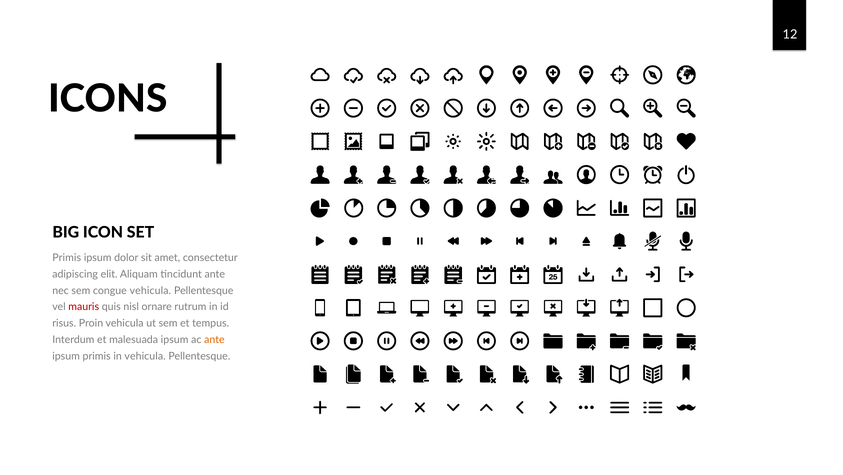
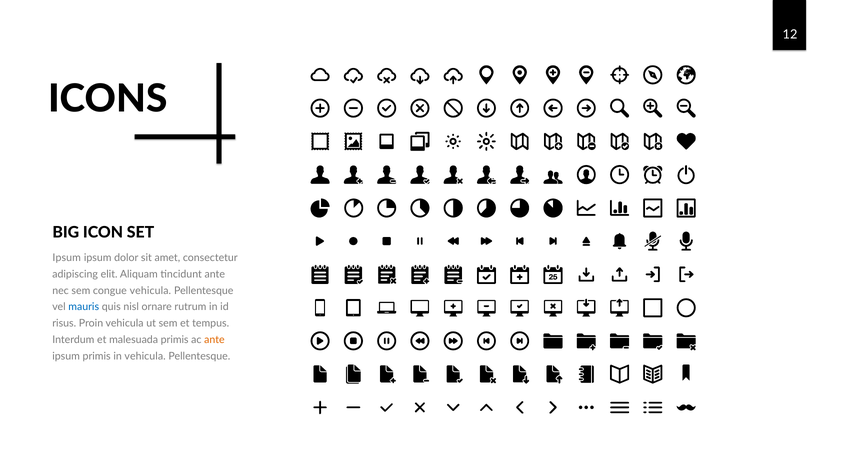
Primis at (67, 258): Primis -> Ipsum
mauris colour: red -> blue
malesuada ipsum: ipsum -> primis
